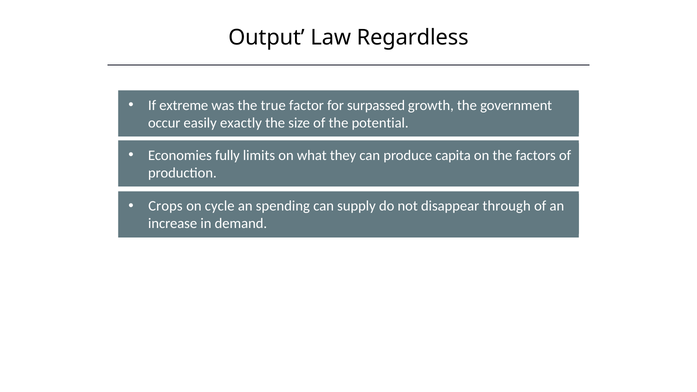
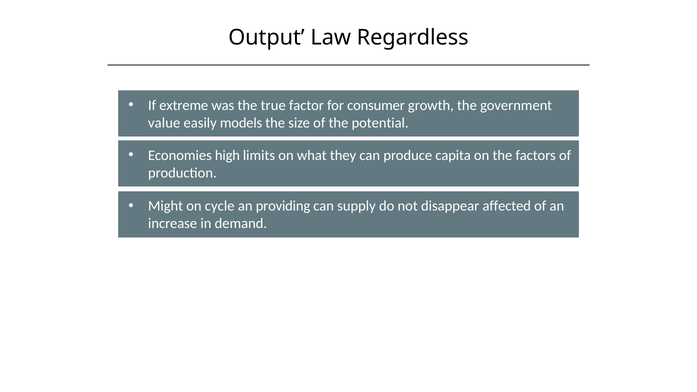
surpassed: surpassed -> consumer
occur: occur -> value
exactly: exactly -> models
fully: fully -> high
Crops: Crops -> Might
spending: spending -> providing
through: through -> affected
